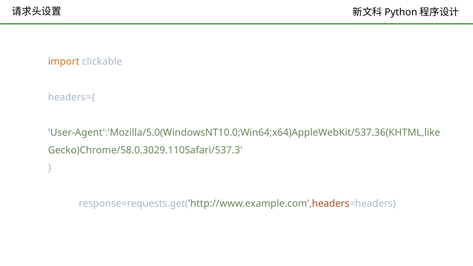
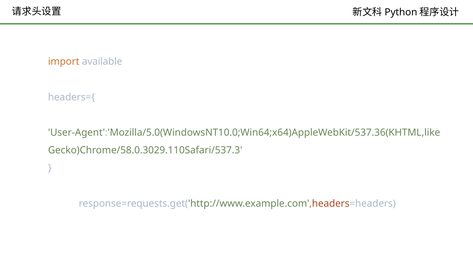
clickable: clickable -> available
